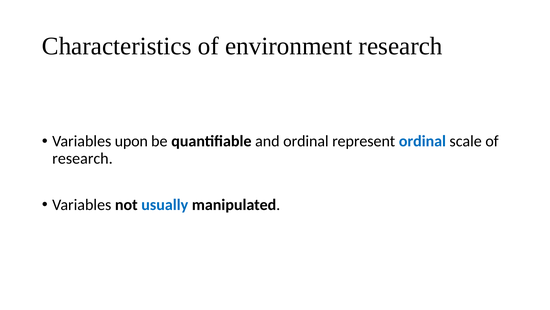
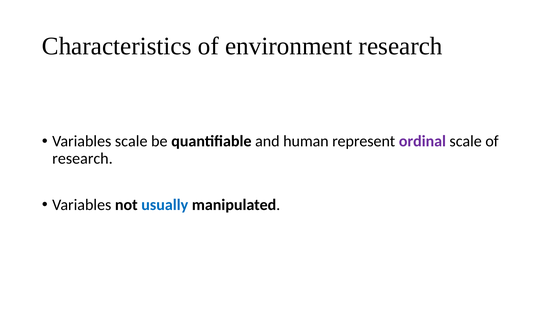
Variables upon: upon -> scale
and ordinal: ordinal -> human
ordinal at (422, 141) colour: blue -> purple
